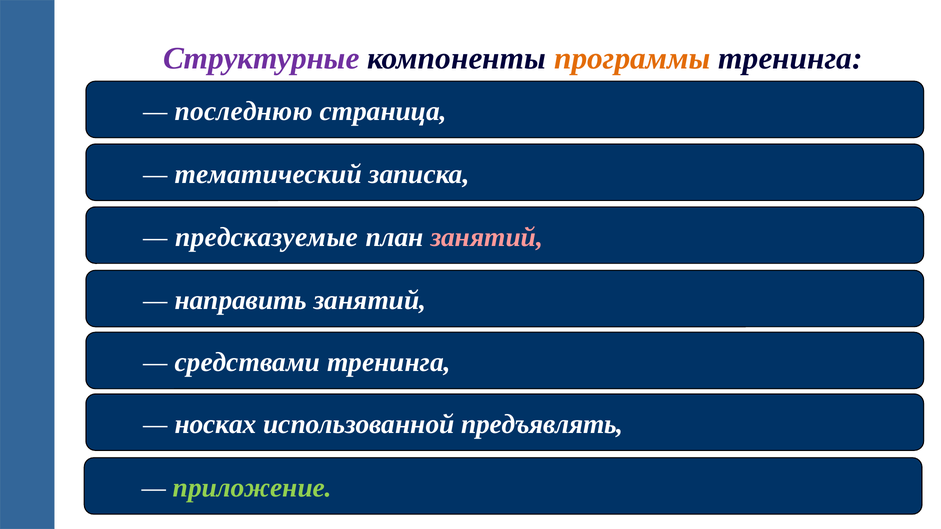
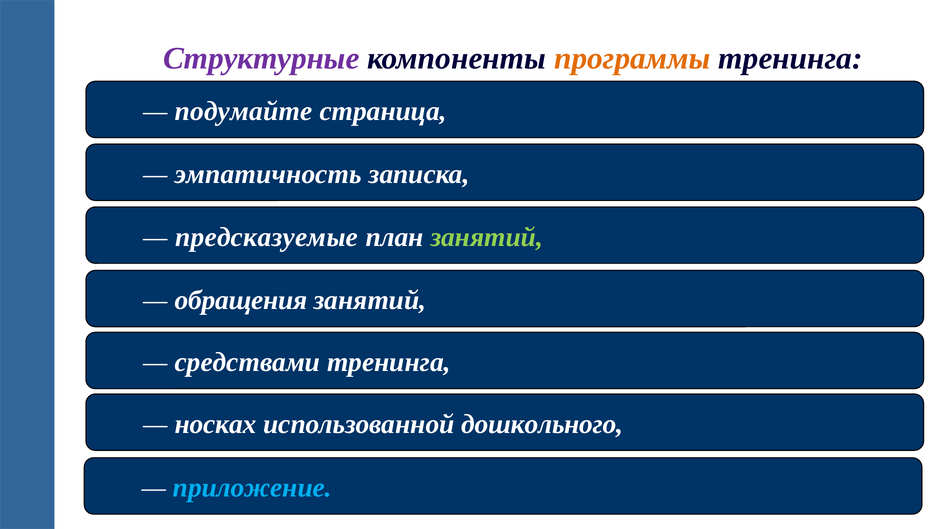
последнюю: последнюю -> подумайте
тематический: тематический -> эмпатичность
занятий at (487, 237) colour: pink -> light green
направить: направить -> обращения
предъявлять: предъявлять -> дошкольного
приложение colour: light green -> light blue
